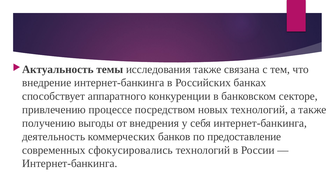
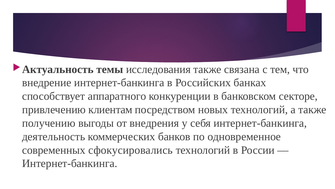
процессе: процессе -> клиентам
предоставление: предоставление -> одновременное
